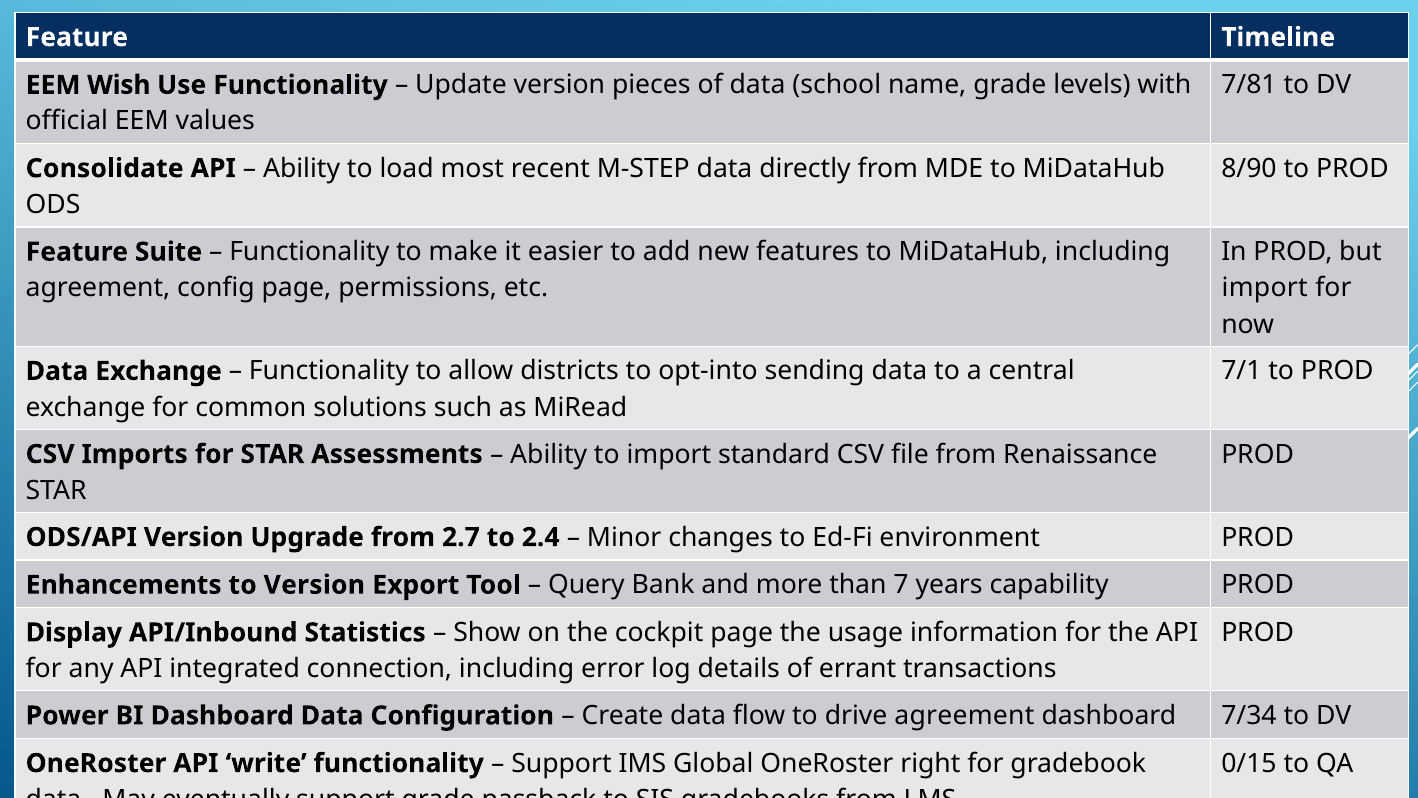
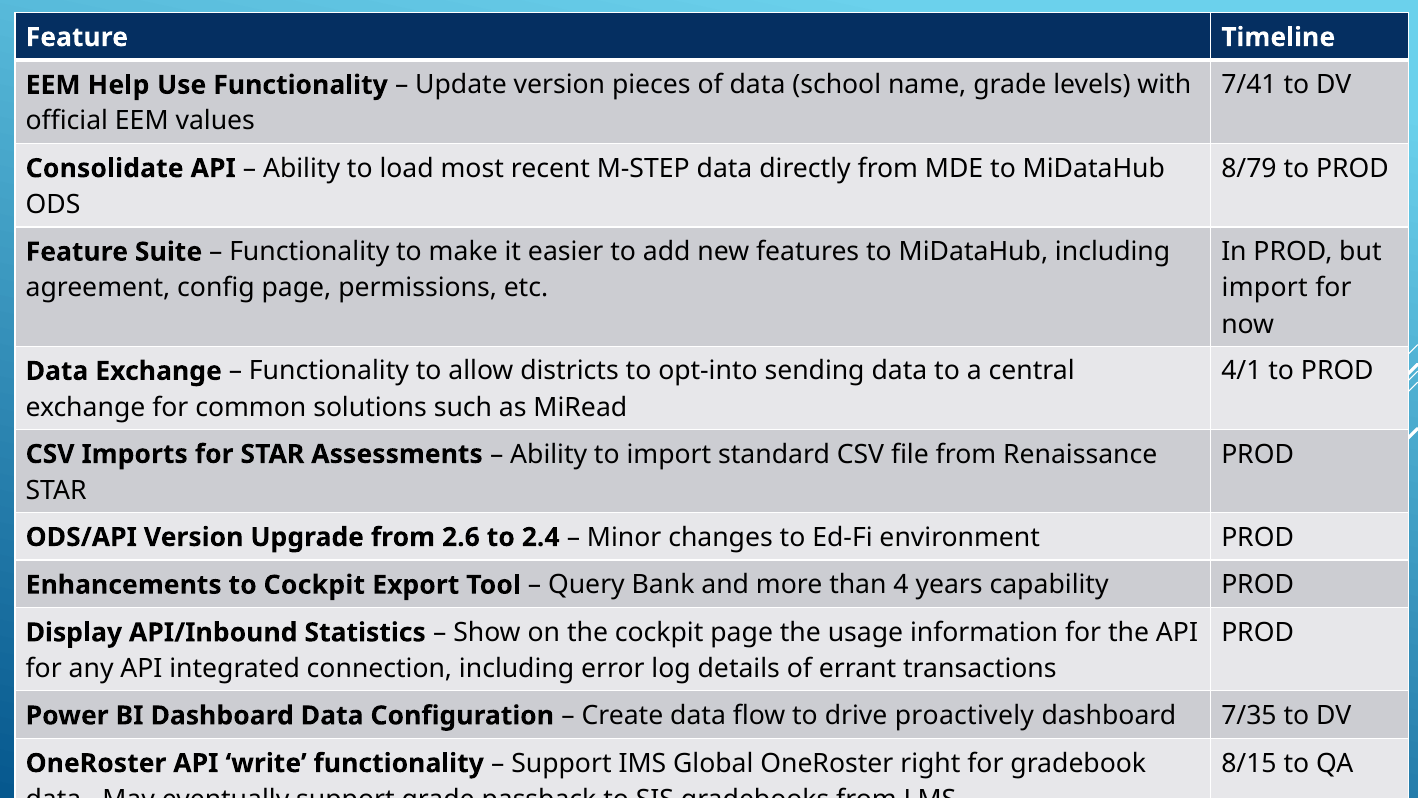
7/81: 7/81 -> 7/41
Wish: Wish -> Help
8/90: 8/90 -> 8/79
7/1: 7/1 -> 4/1
2.7: 2.7 -> 2.6
to Version: Version -> Cockpit
7: 7 -> 4
drive agreement: agreement -> proactively
7/34: 7/34 -> 7/35
0/15: 0/15 -> 8/15
